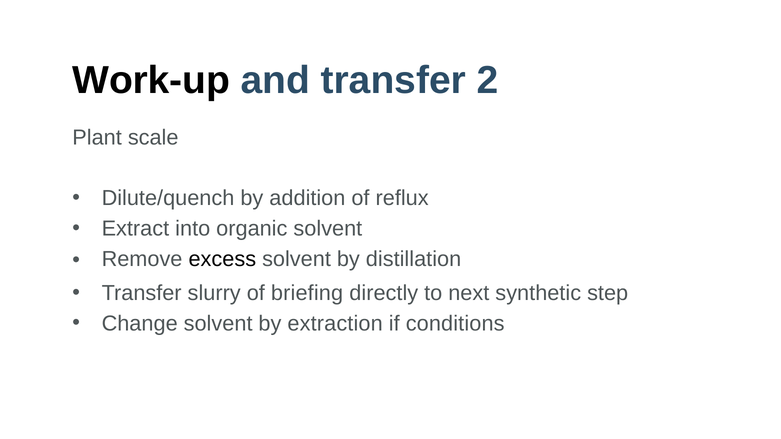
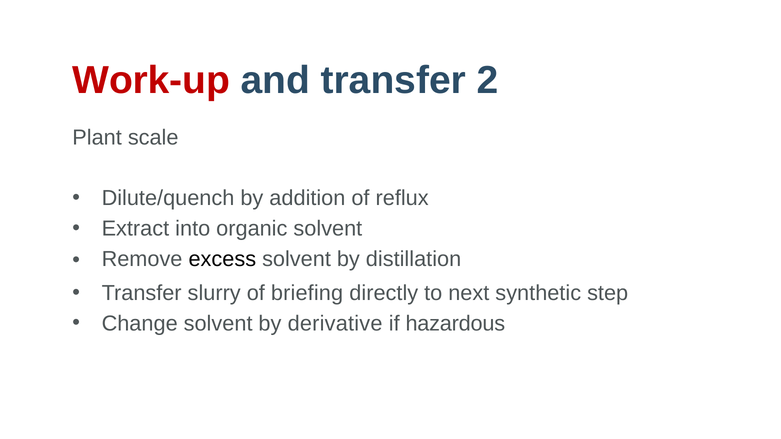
Work-up colour: black -> red
extraction: extraction -> derivative
conditions: conditions -> hazardous
